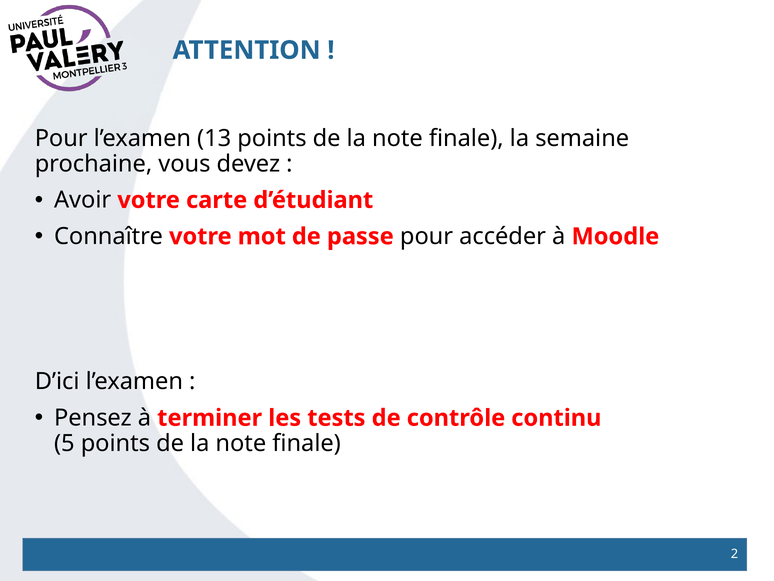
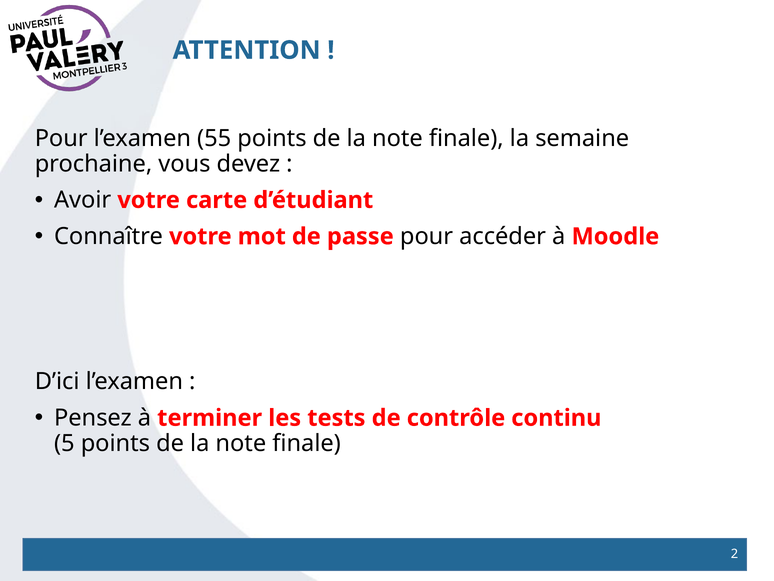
13: 13 -> 55
